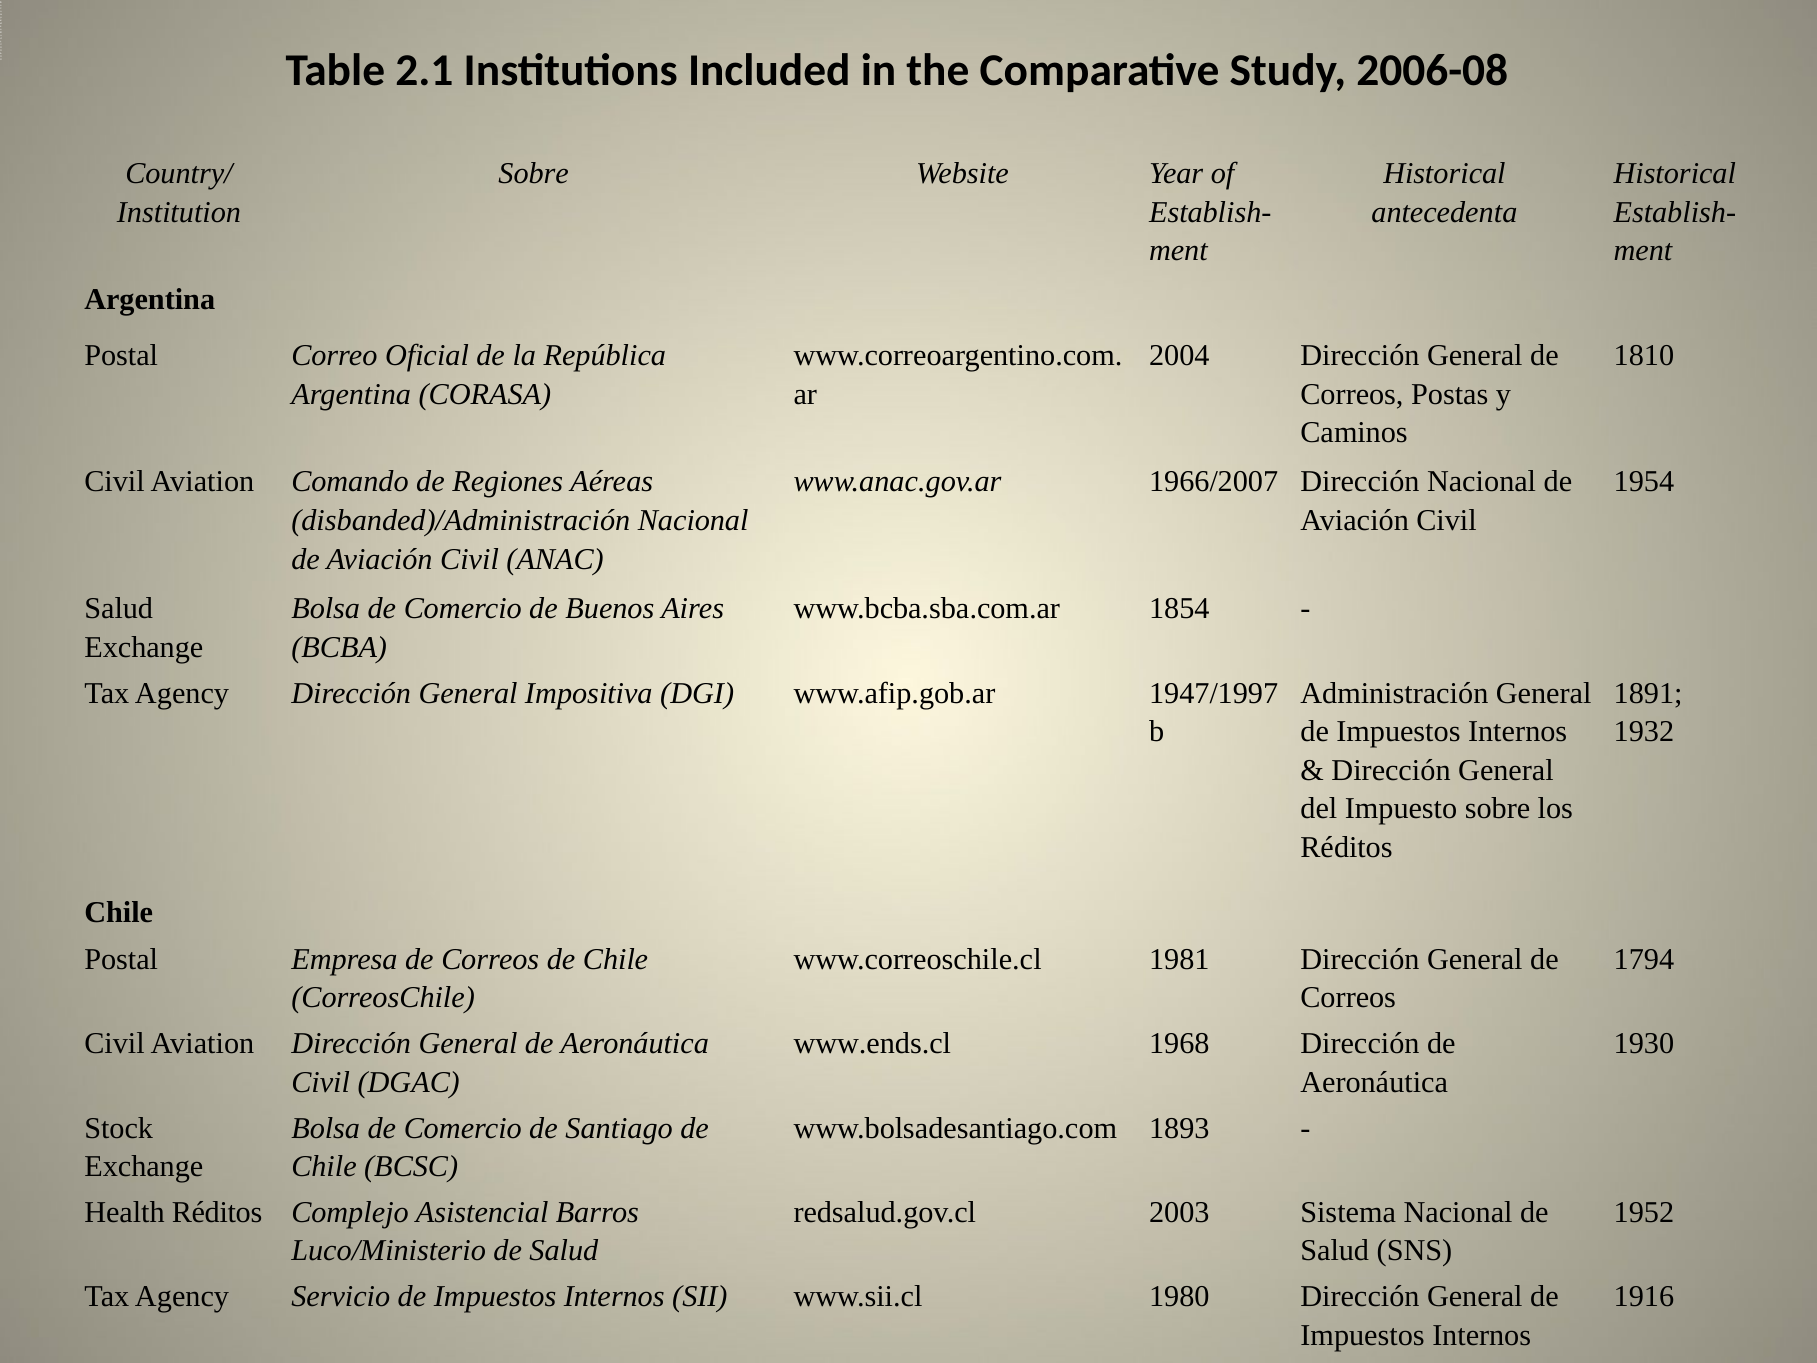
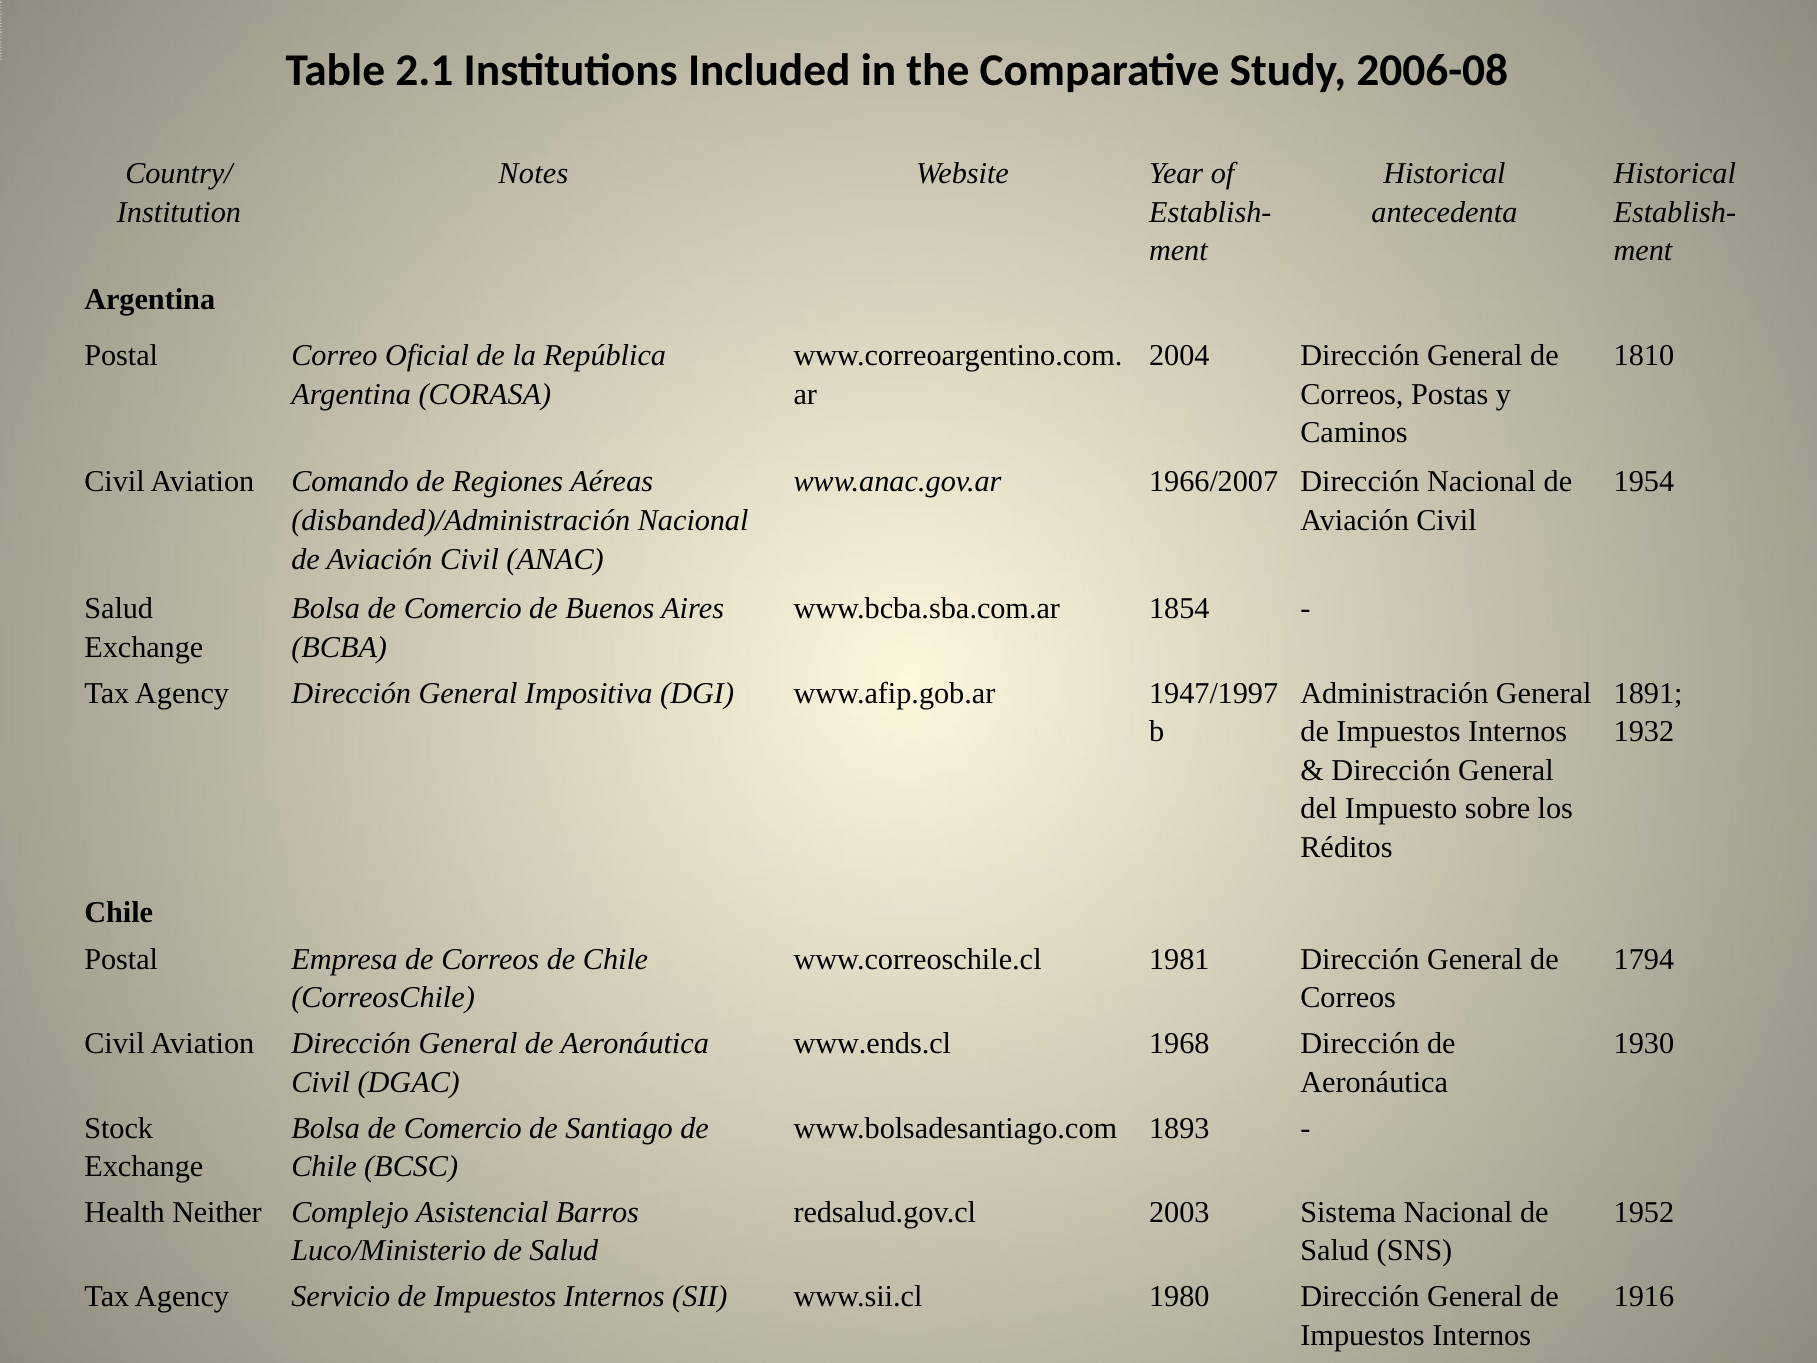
Sobre at (534, 173): Sobre -> Notes
Health Réditos: Réditos -> Neither
